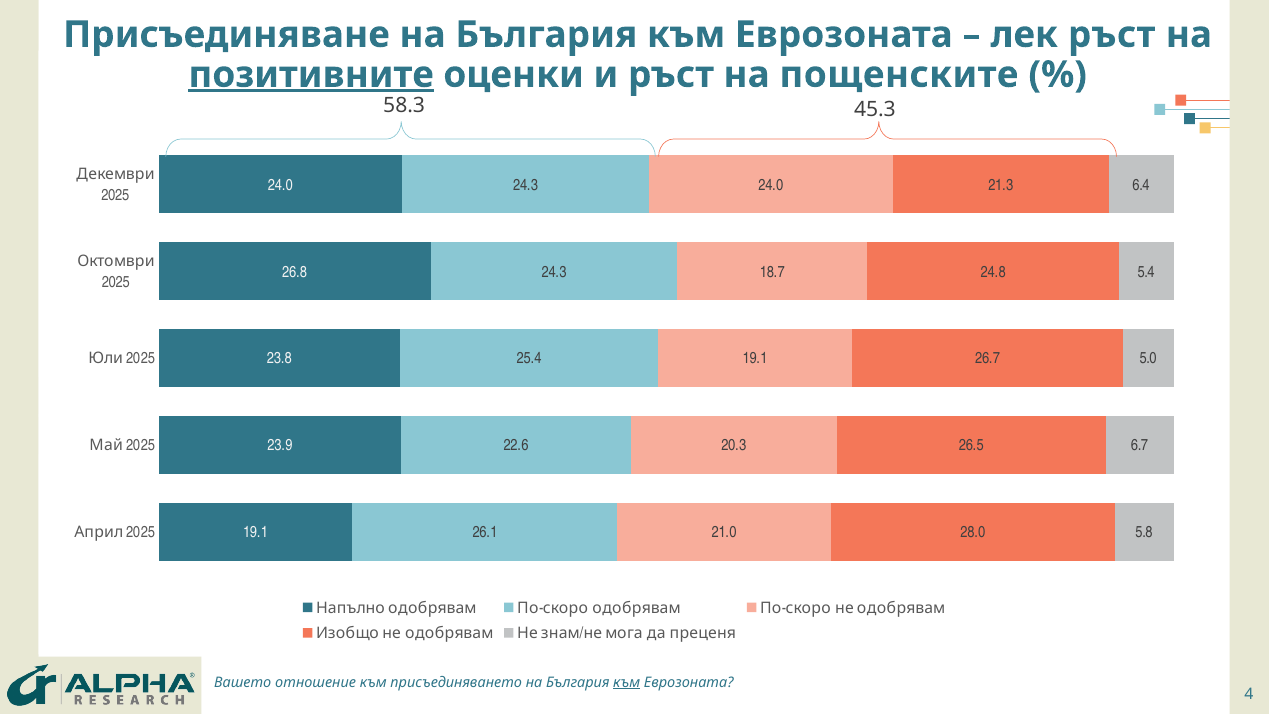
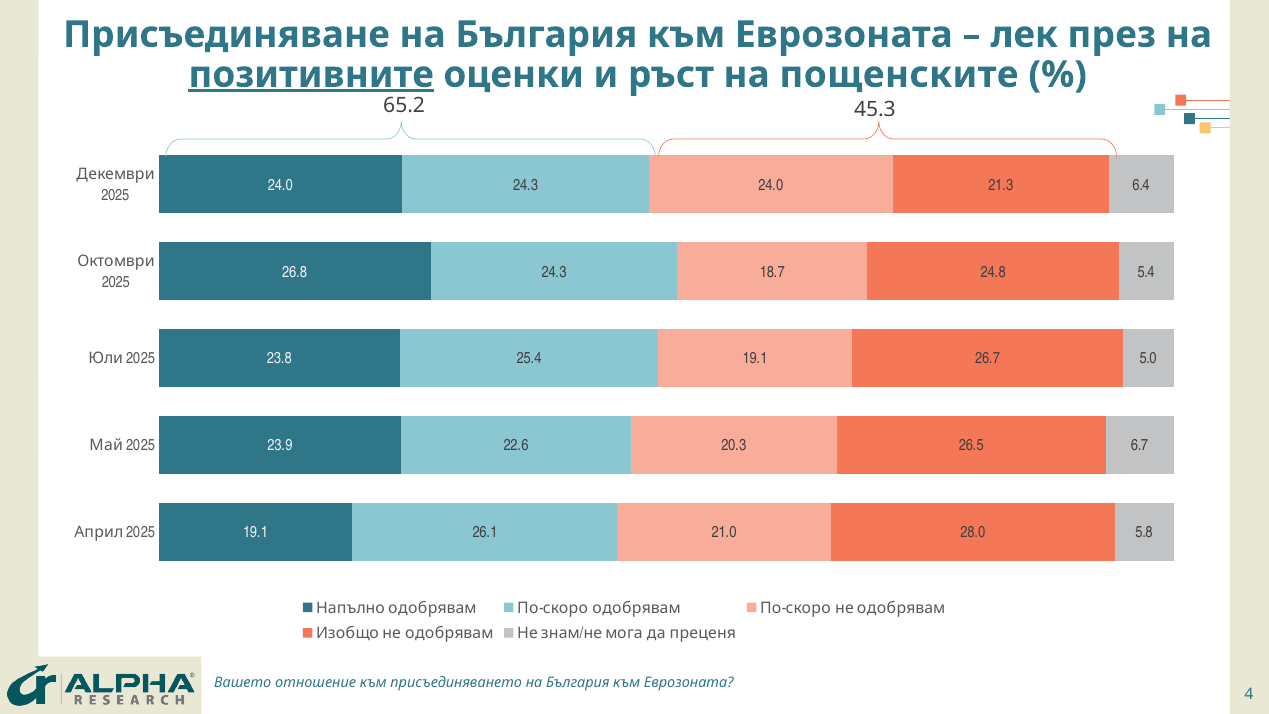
лек ръст: ръст -> през
58.3: 58.3 -> 65.2
към at (627, 682) underline: present -> none
